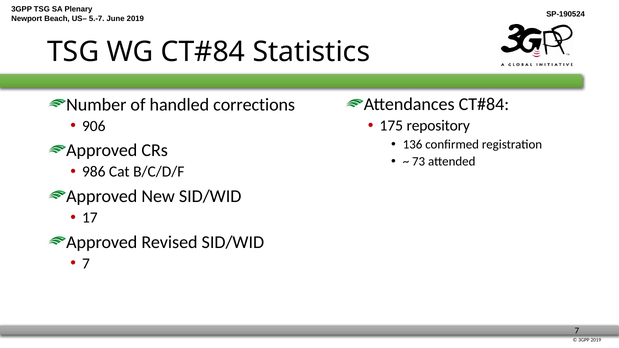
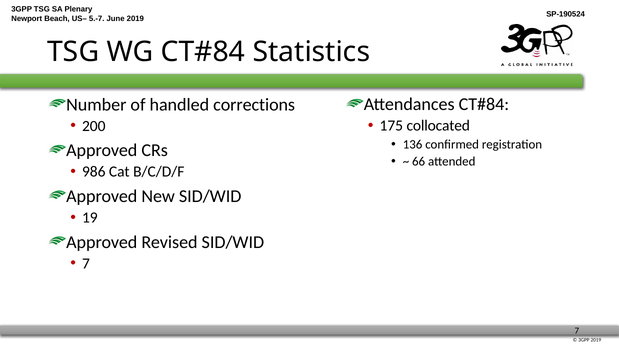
repository: repository -> collocated
906: 906 -> 200
73: 73 -> 66
17: 17 -> 19
